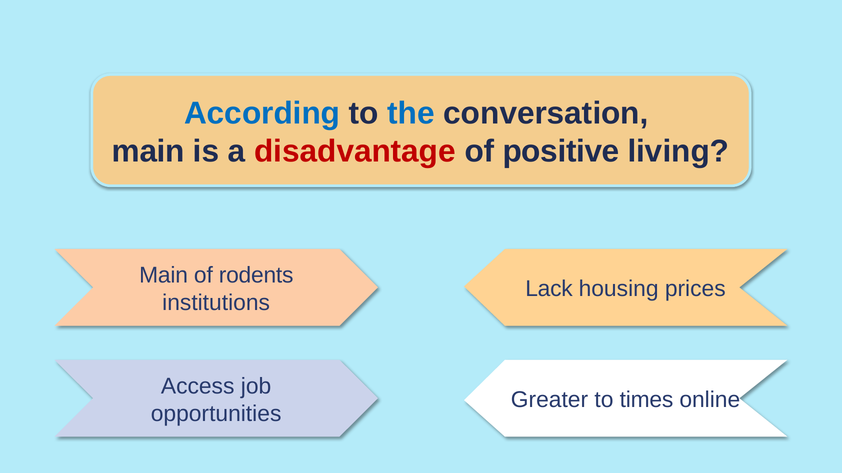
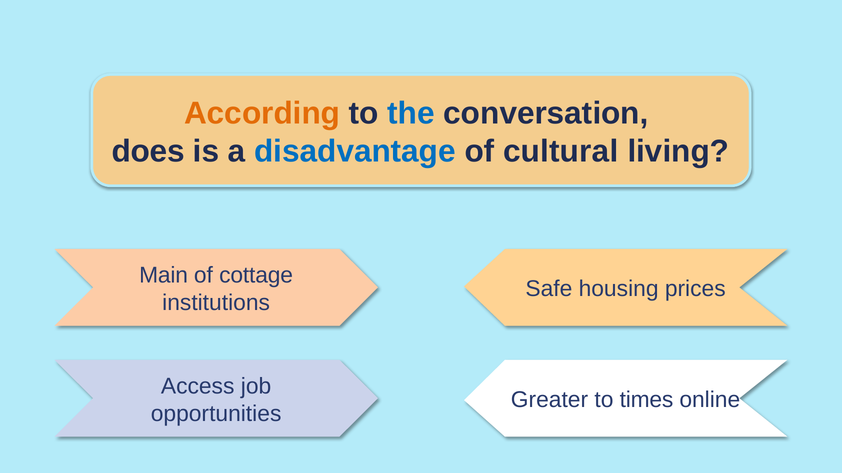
According colour: blue -> orange
main at (148, 151): main -> does
disadvantage colour: red -> blue
positive: positive -> cultural
rodents: rodents -> cottage
Lack: Lack -> Safe
